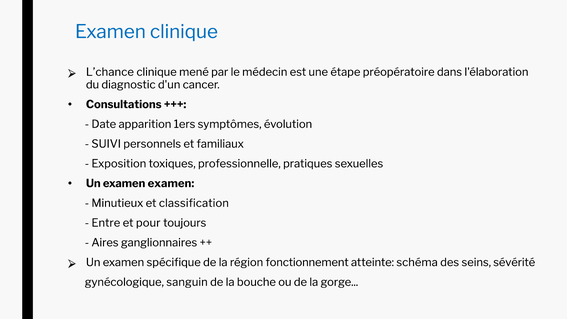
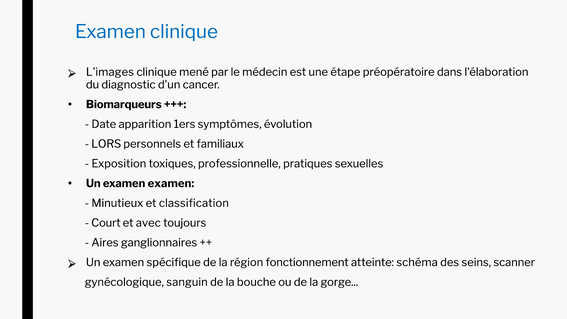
L’chance: L’chance -> L’images
Consultations: Consultations -> Biomarqueurs
SUIVI: SUIVI -> LORS
Entre: Entre -> Court
pour: pour -> avec
sévérité: sévérité -> scanner
